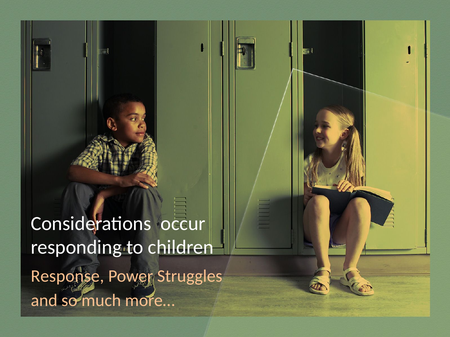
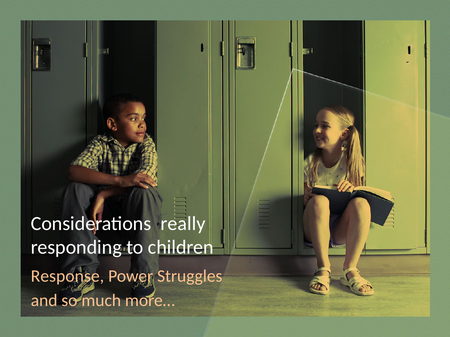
occur: occur -> really
